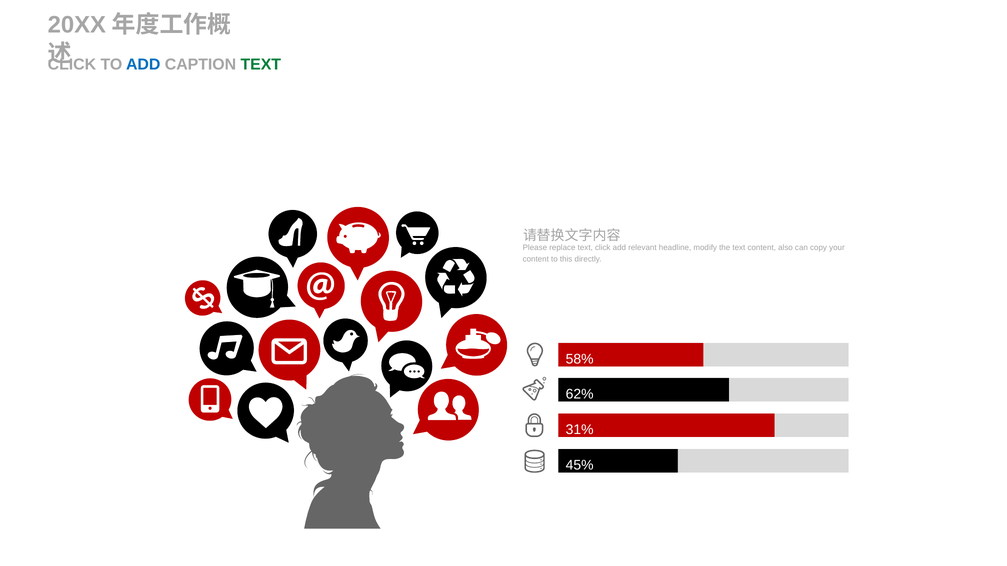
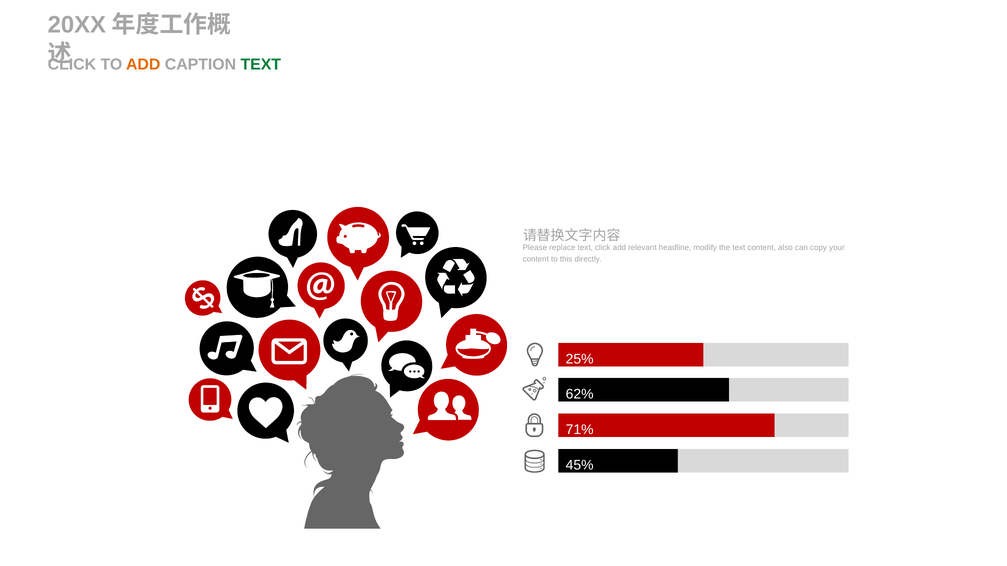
ADD at (143, 65) colour: blue -> orange
58%: 58% -> 25%
31%: 31% -> 71%
